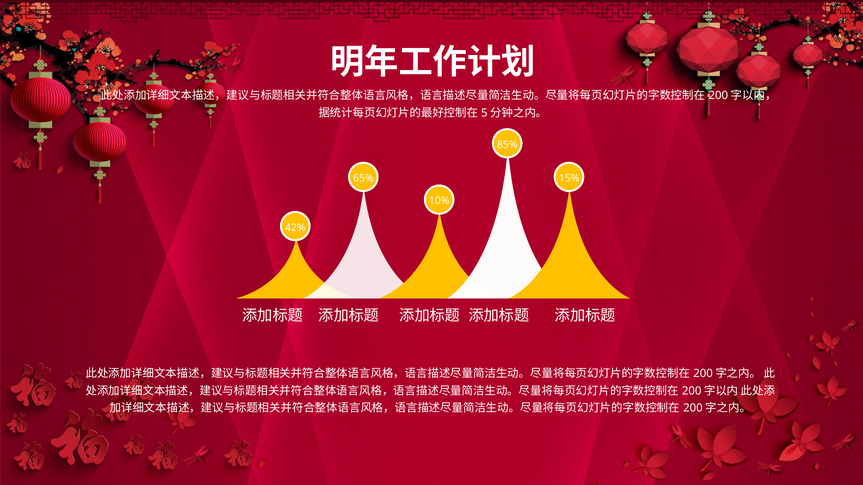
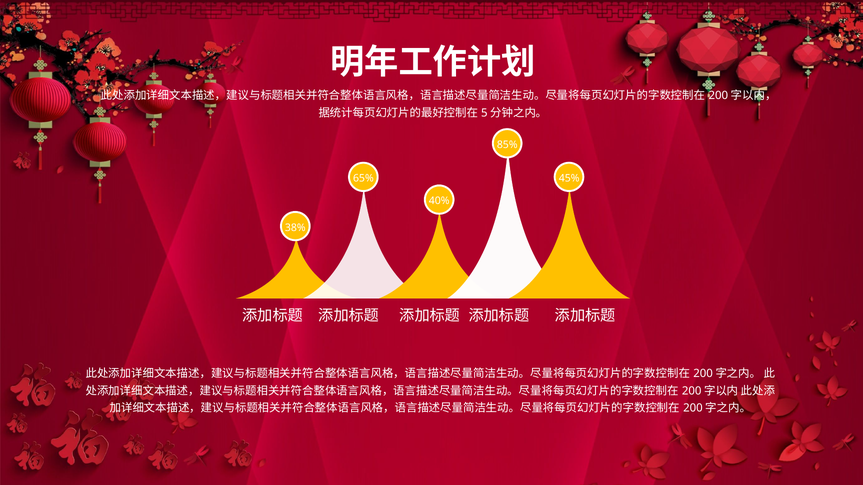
15%: 15% -> 45%
10%: 10% -> 40%
42%: 42% -> 38%
